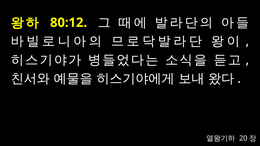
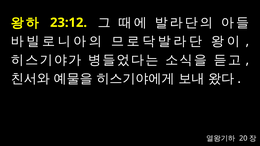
80:12: 80:12 -> 23:12
